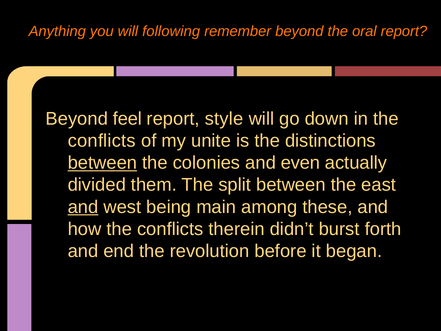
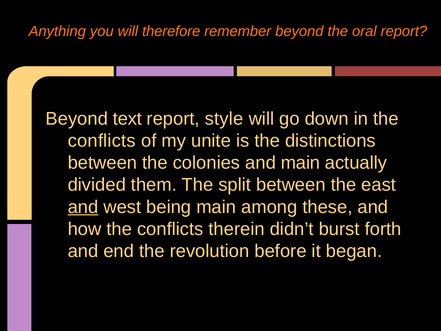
following: following -> therefore
feel: feel -> text
between at (102, 163) underline: present -> none
and even: even -> main
